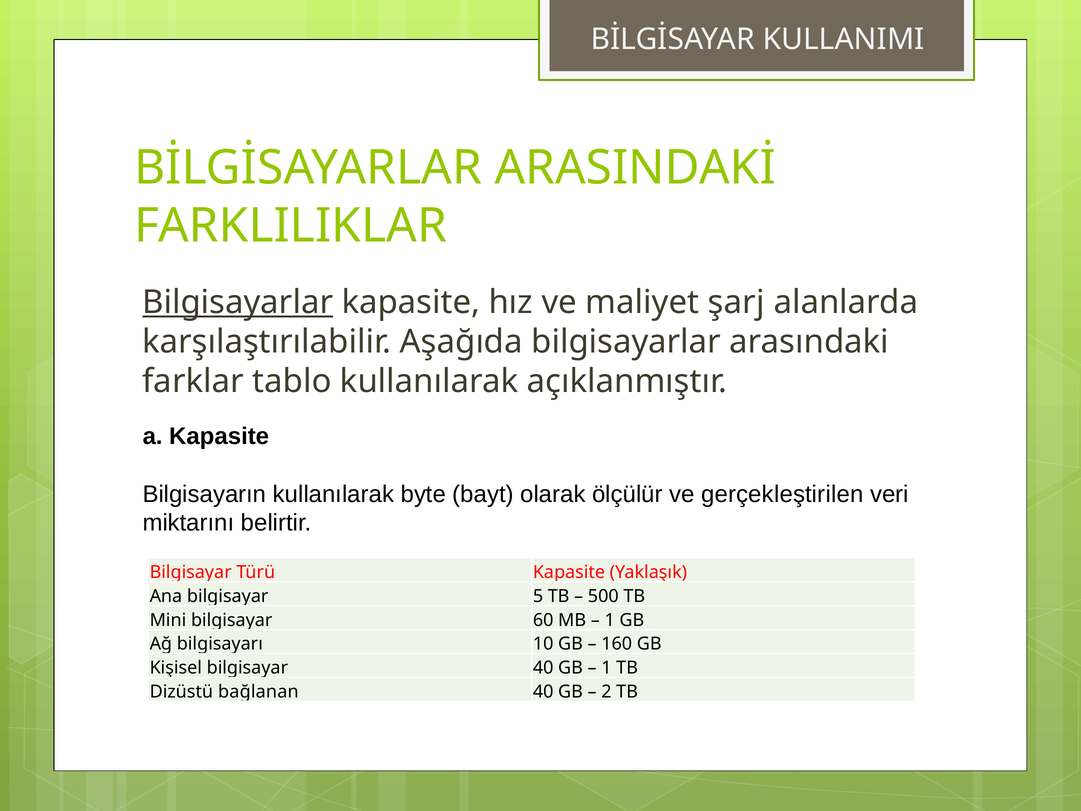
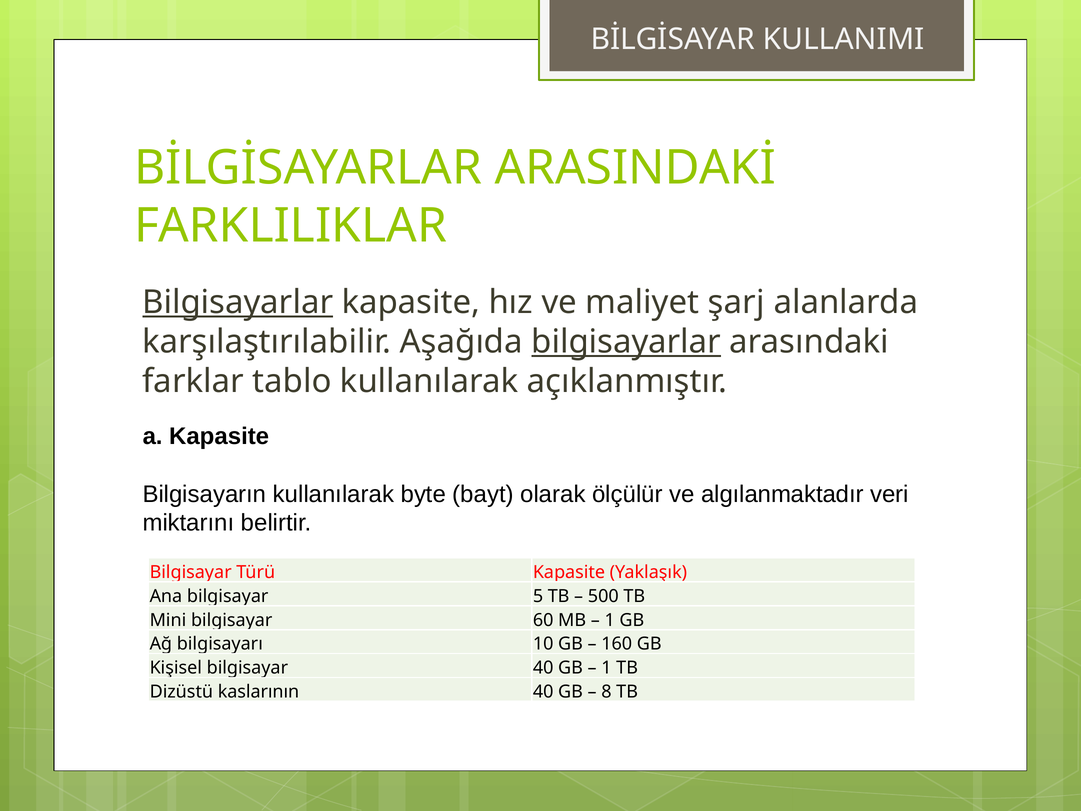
bilgisayarlar at (626, 342) underline: none -> present
gerçekleştirilen: gerçekleştirilen -> algılanmaktadır
bağlanan: bağlanan -> kaslarının
2: 2 -> 8
